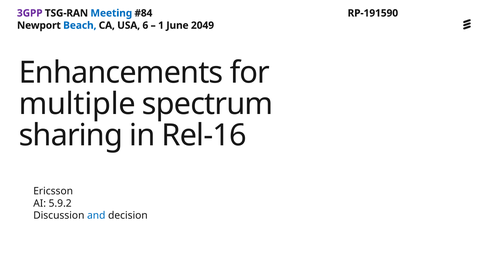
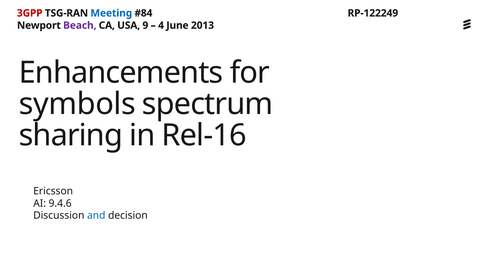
3GPP colour: purple -> red
RP-191590: RP-191590 -> RP-122249
Beach colour: blue -> purple
6: 6 -> 9
1: 1 -> 4
2049: 2049 -> 2013
multiple: multiple -> symbols
5.9.2: 5.9.2 -> 9.4.6
